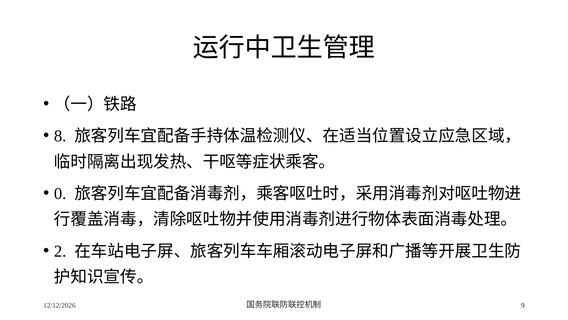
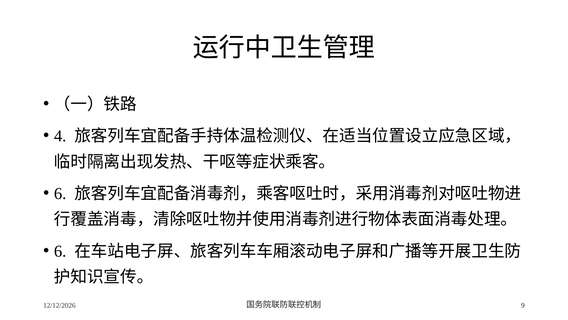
8: 8 -> 4
0 at (60, 193): 0 -> 6
2 at (60, 251): 2 -> 6
